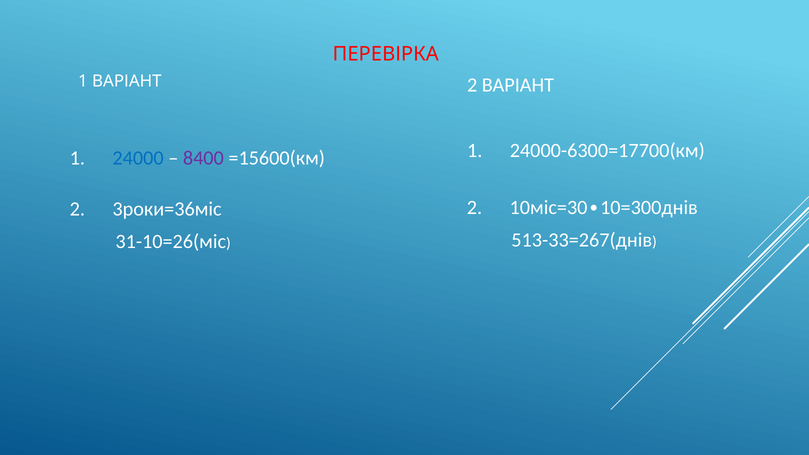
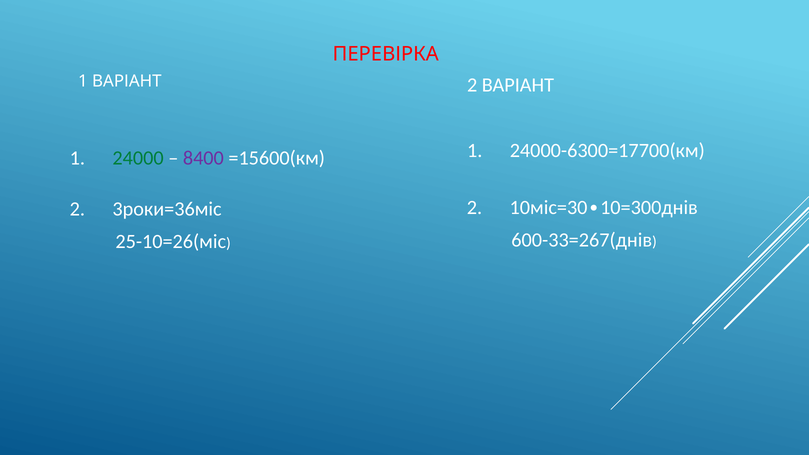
24000 colour: blue -> green
513-33=267(днів: 513-33=267(днів -> 600-33=267(днів
31-10=26(міс: 31-10=26(міс -> 25-10=26(міс
